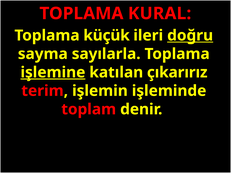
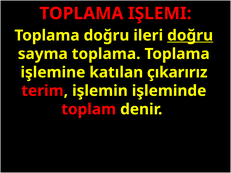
KURAL: KURAL -> IŞLEMI
Toplama küçük: küçük -> doğru
sayma sayılarla: sayılarla -> toplama
işlemine underline: present -> none
